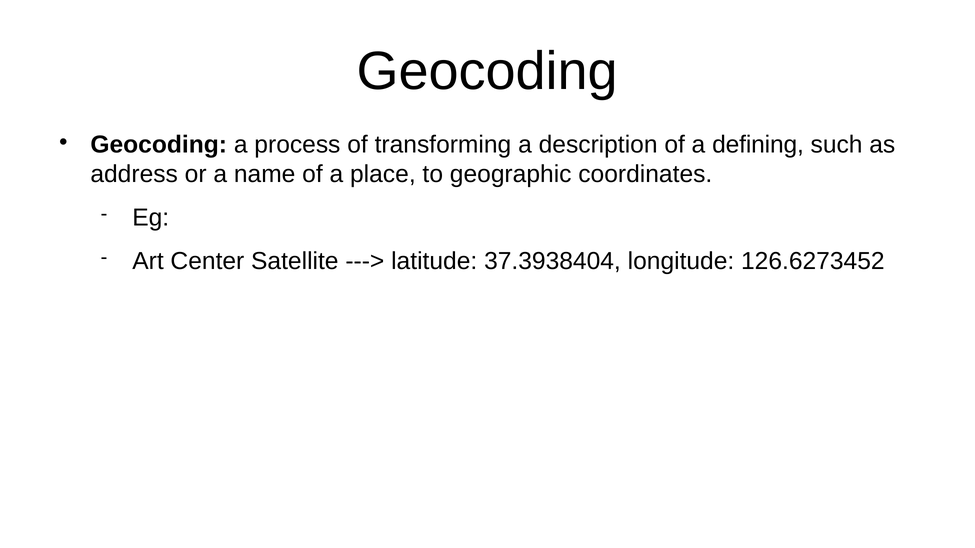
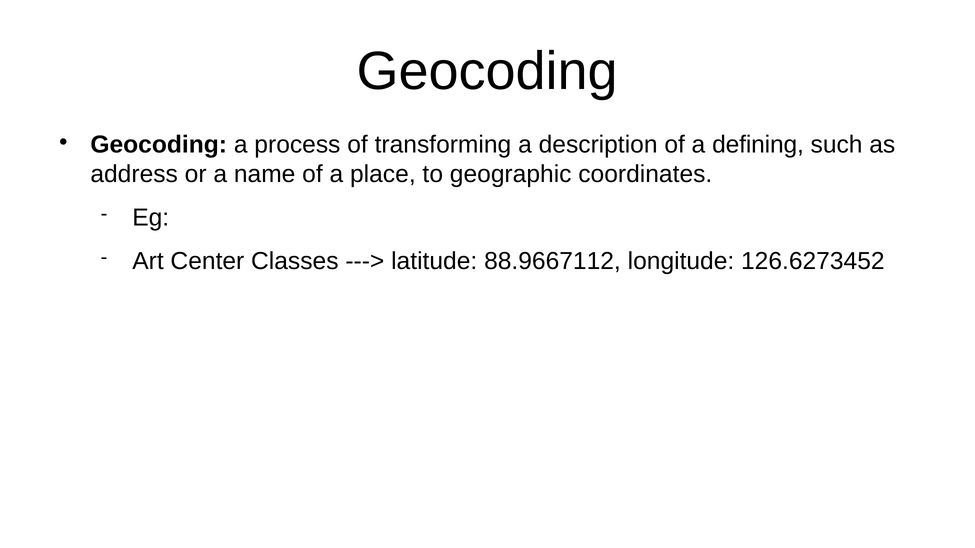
Satellite: Satellite -> Classes
37.3938404: 37.3938404 -> 88.9667112
